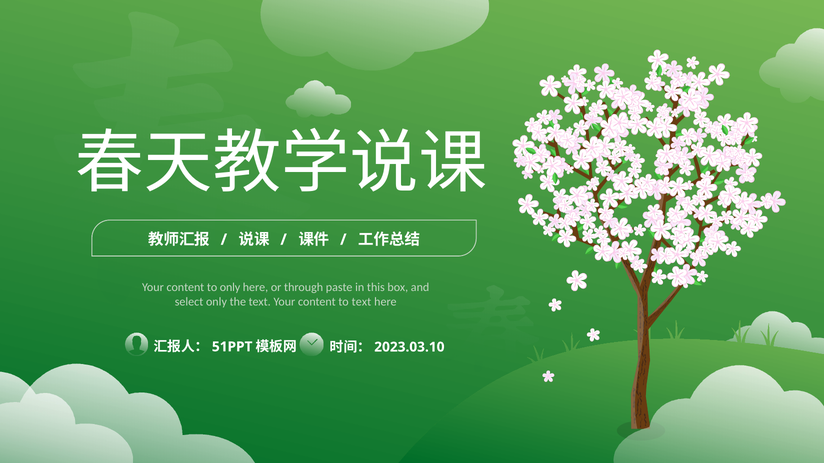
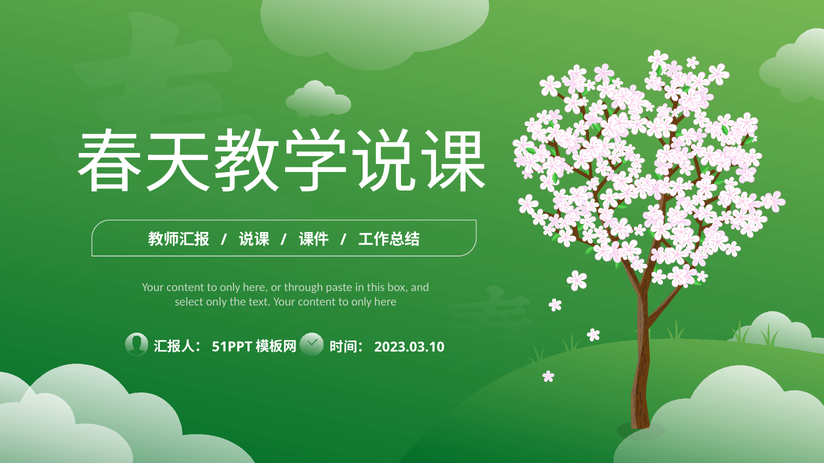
text at (361, 302): text -> only
